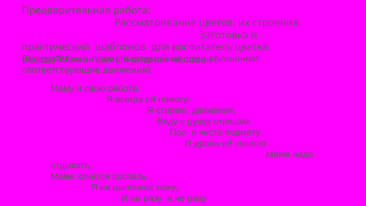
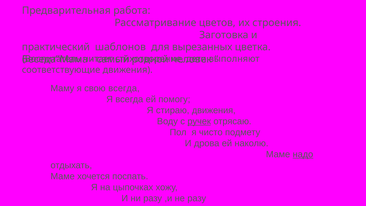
для воспитатель: воспитатель -> вырезанных
свою работа: работа -> всегда
надо underline: none -> present
